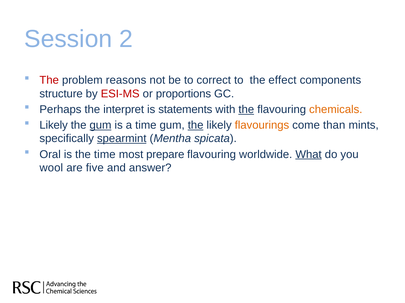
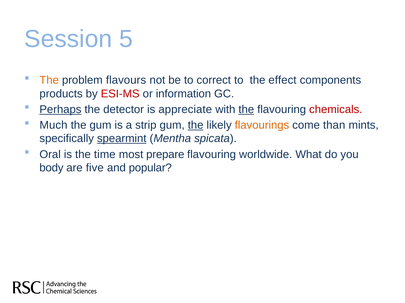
2: 2 -> 5
The at (49, 80) colour: red -> orange
reasons: reasons -> flavours
structure: structure -> products
proportions: proportions -> information
Perhaps underline: none -> present
interpret: interpret -> detector
statements: statements -> appreciate
chemicals colour: orange -> red
Likely at (54, 125): Likely -> Much
gum at (100, 125) underline: present -> none
a time: time -> strip
What underline: present -> none
wool: wool -> body
answer: answer -> popular
